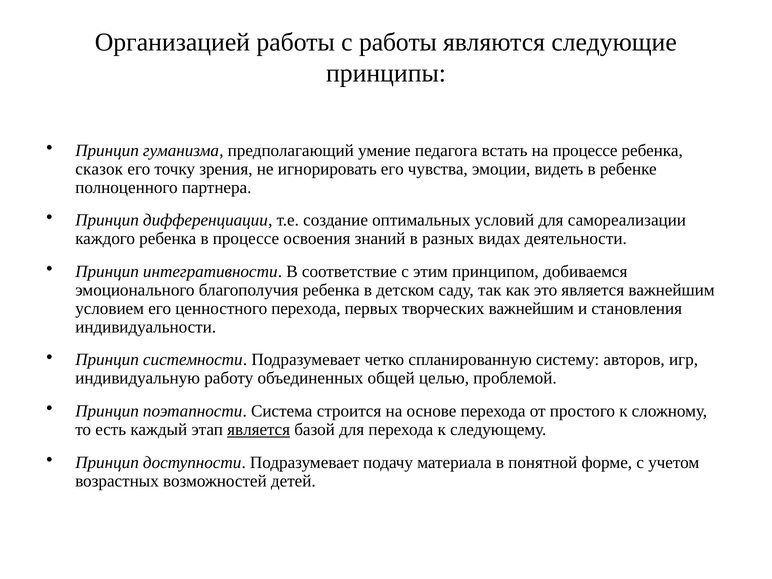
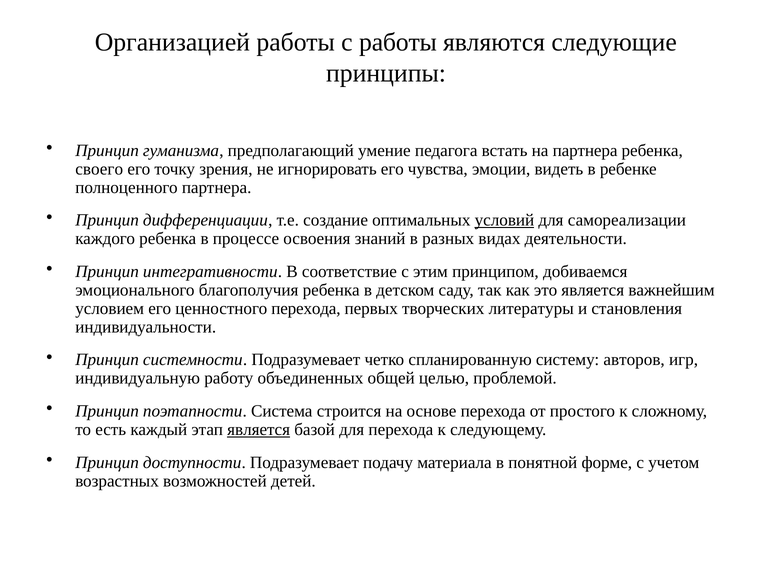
на процессе: процессе -> партнера
сказок: сказок -> своего
условий underline: none -> present
творческих важнейшим: важнейшим -> литературы
